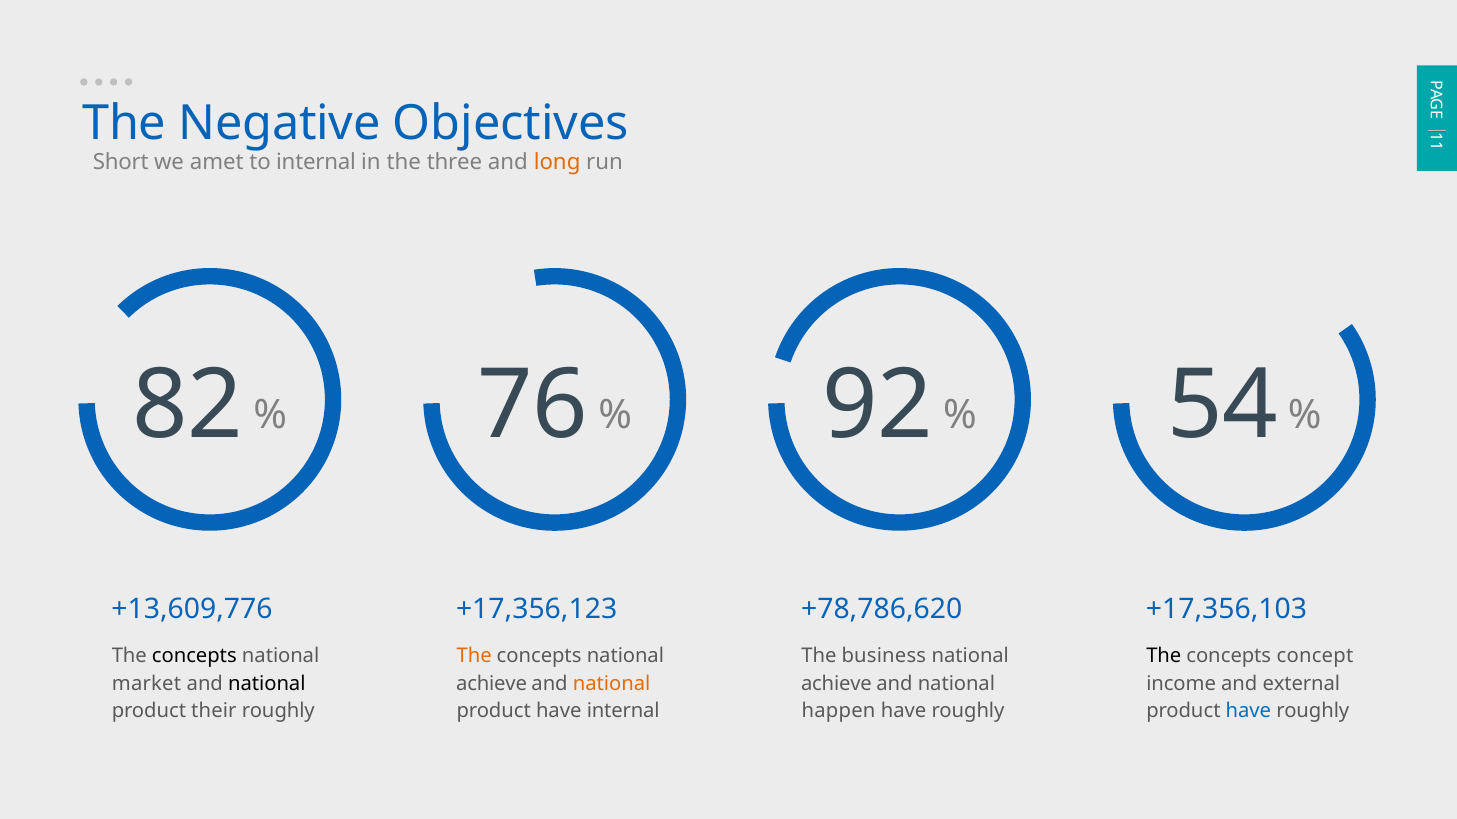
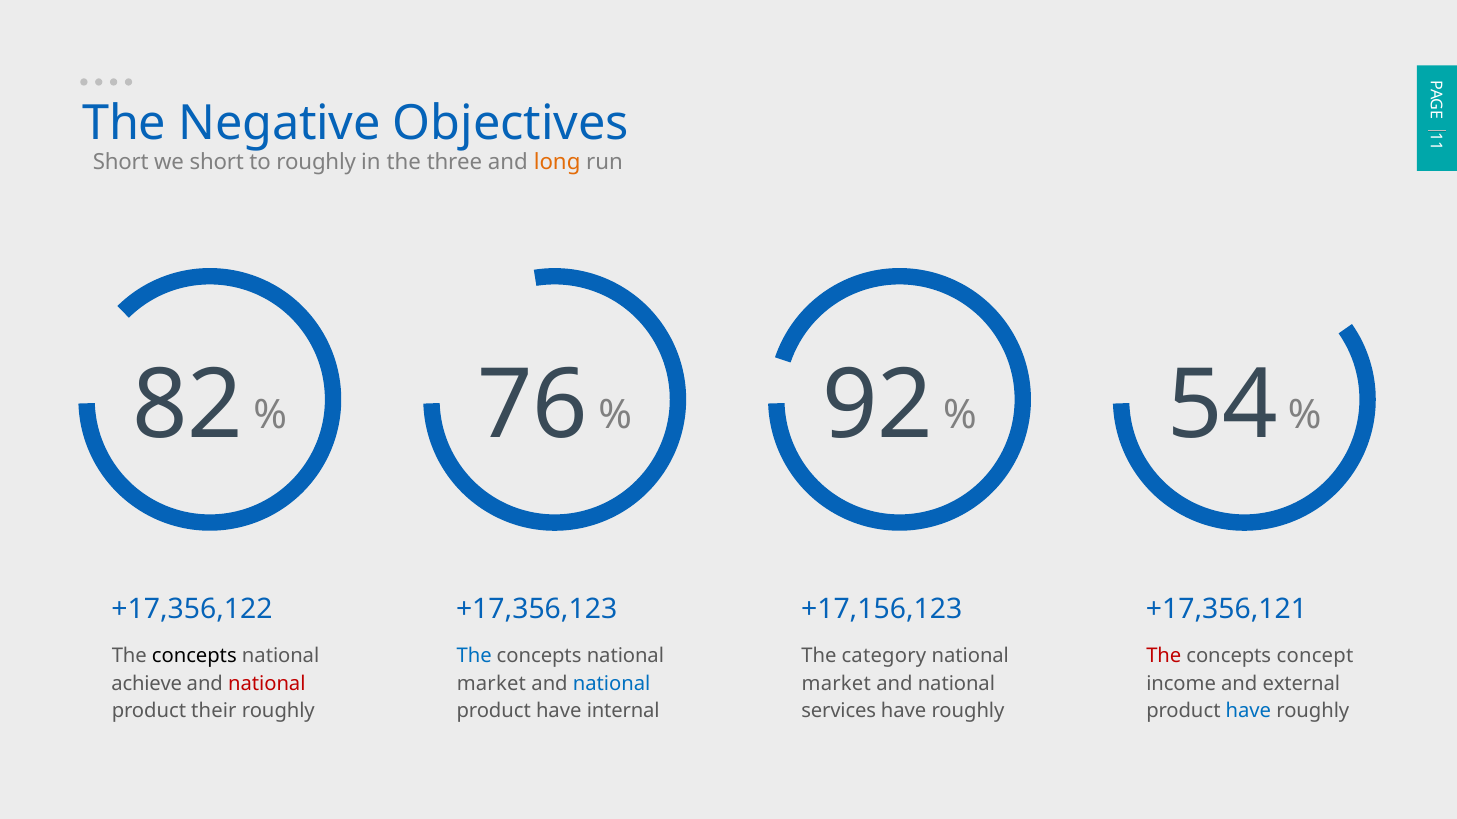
we amet: amet -> short
to internal: internal -> roughly
+13,609,776: +13,609,776 -> +17,356,122
+78,786,620: +78,786,620 -> +17,156,123
+17,356,103: +17,356,103 -> +17,356,121
The at (474, 656) colour: orange -> blue
business: business -> category
The at (1164, 656) colour: black -> red
market: market -> achieve
national at (267, 684) colour: black -> red
achieve at (492, 684): achieve -> market
national at (612, 684) colour: orange -> blue
achieve at (836, 684): achieve -> market
happen: happen -> services
